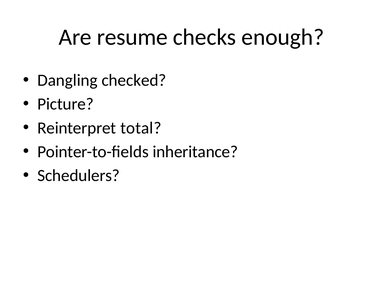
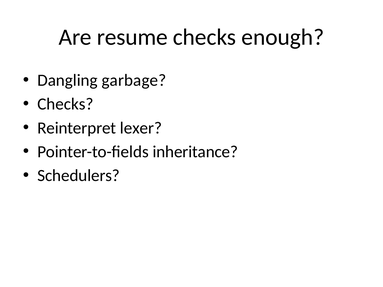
checked: checked -> garbage
Picture at (65, 104): Picture -> Checks
total: total -> lexer
